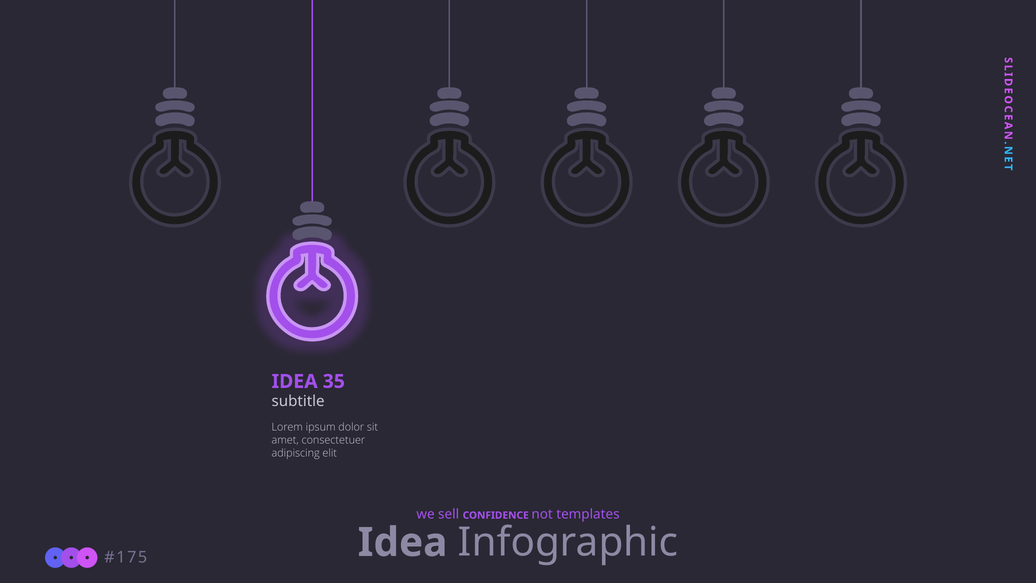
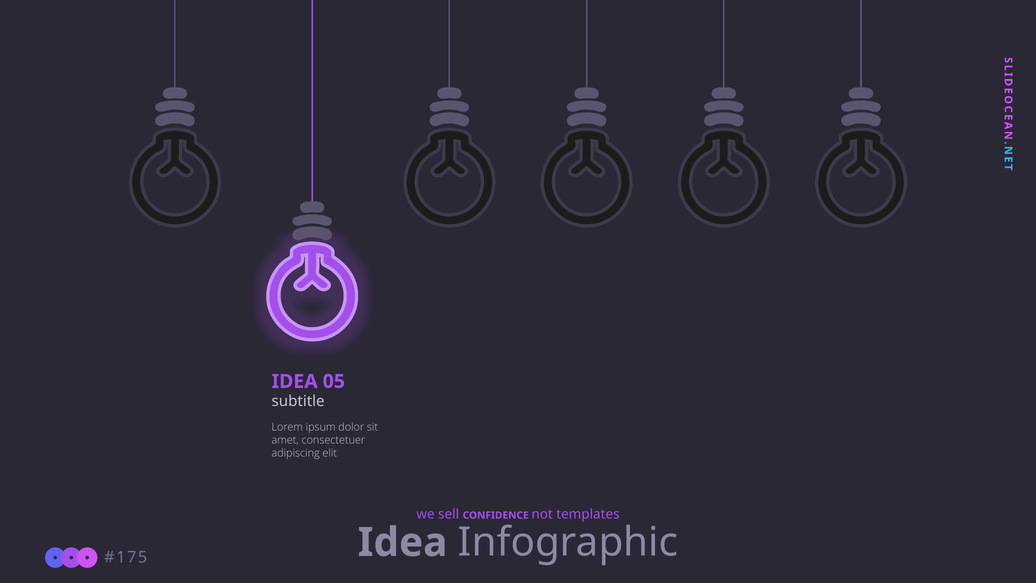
35: 35 -> 05
